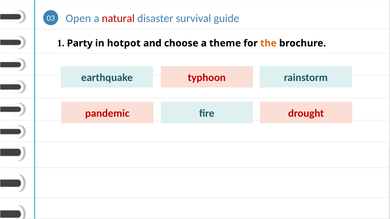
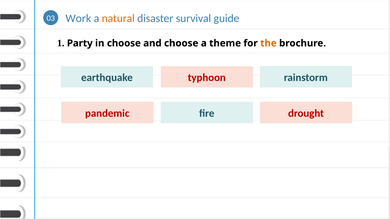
Open: Open -> Work
natural colour: red -> orange
in hotpot: hotpot -> choose
